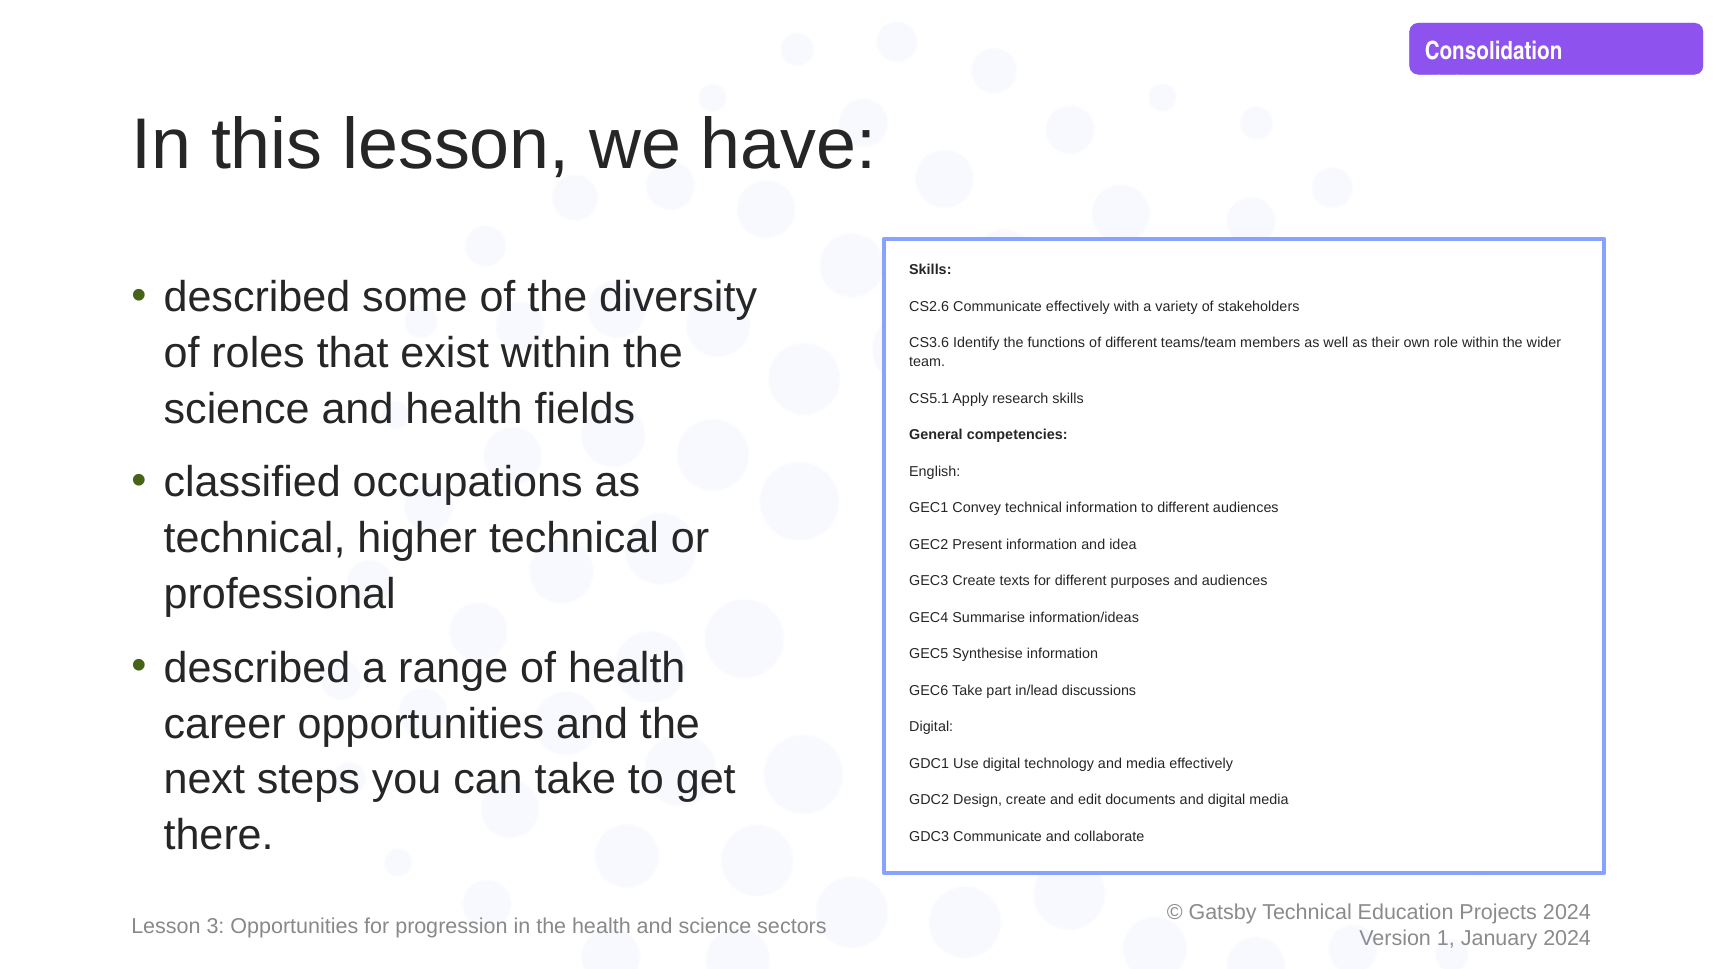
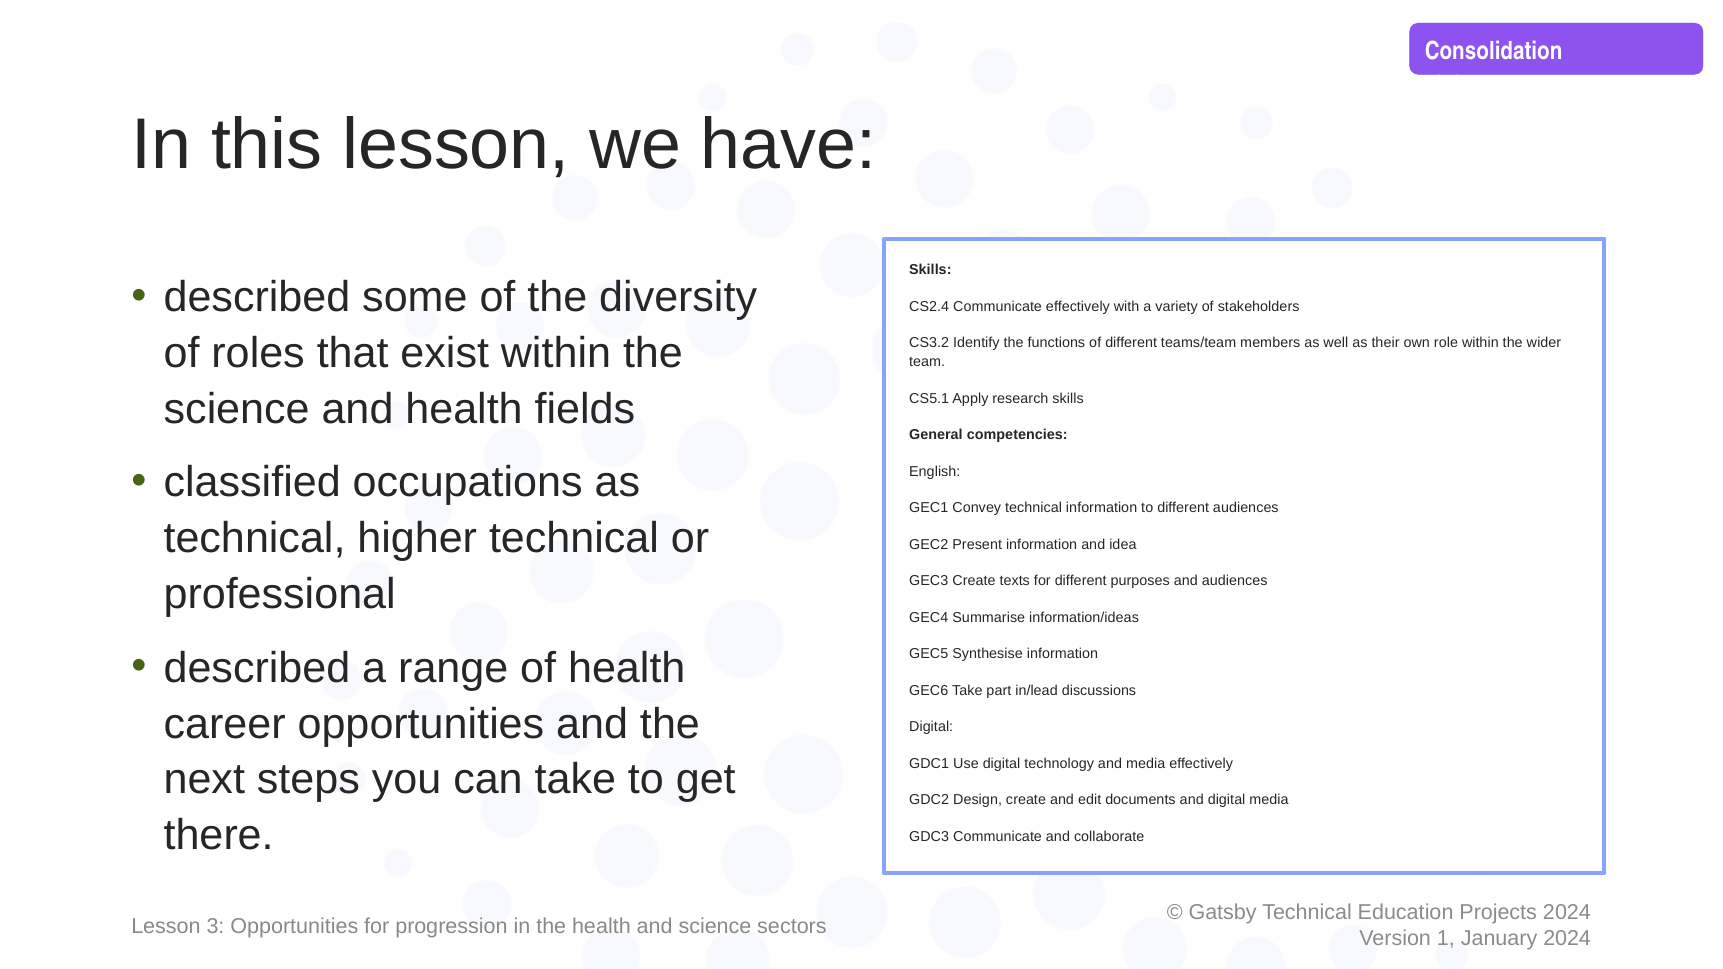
CS2.6: CS2.6 -> CS2.4
CS3.6: CS3.6 -> CS3.2
